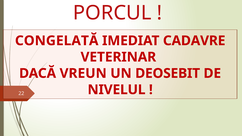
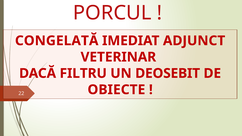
CADAVRE: CADAVRE -> ADJUNCT
VREUN: VREUN -> FILTRU
NIVELUL: NIVELUL -> OBIECTE
